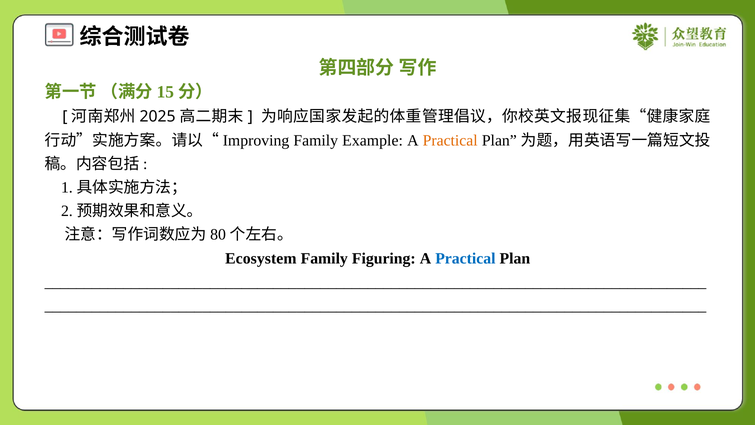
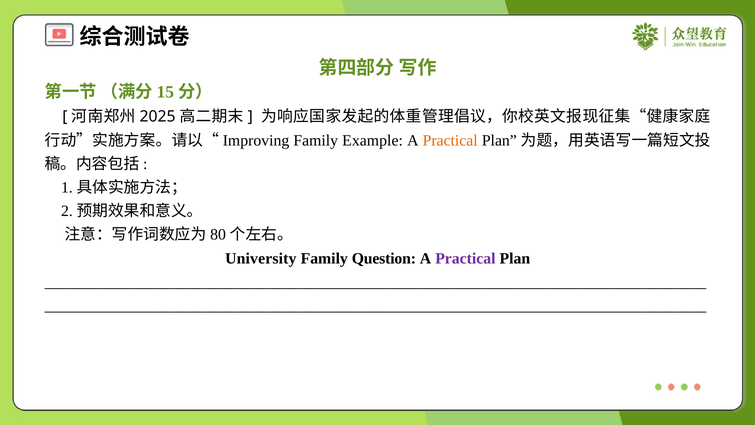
Ecosystem: Ecosystem -> University
Figuring: Figuring -> Question
Practical at (465, 258) colour: blue -> purple
